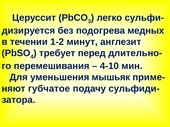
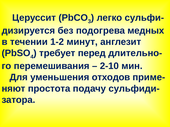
4-10: 4-10 -> 2-10
мышьяк: мышьяк -> отходов
губчатое: губчатое -> простота
